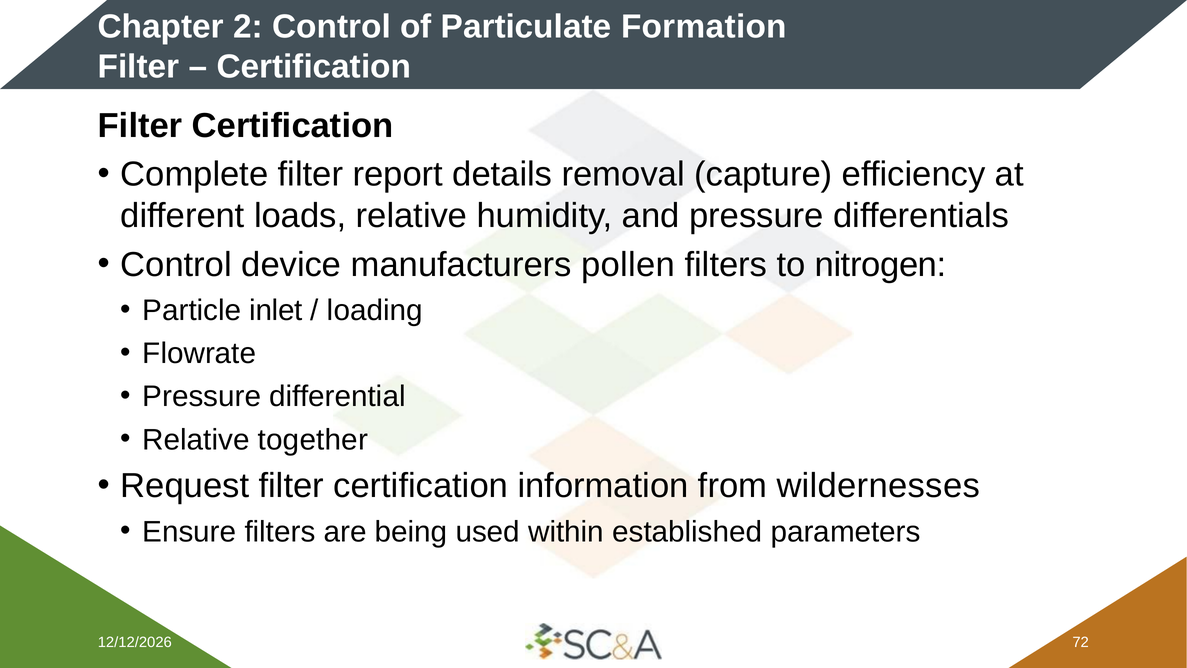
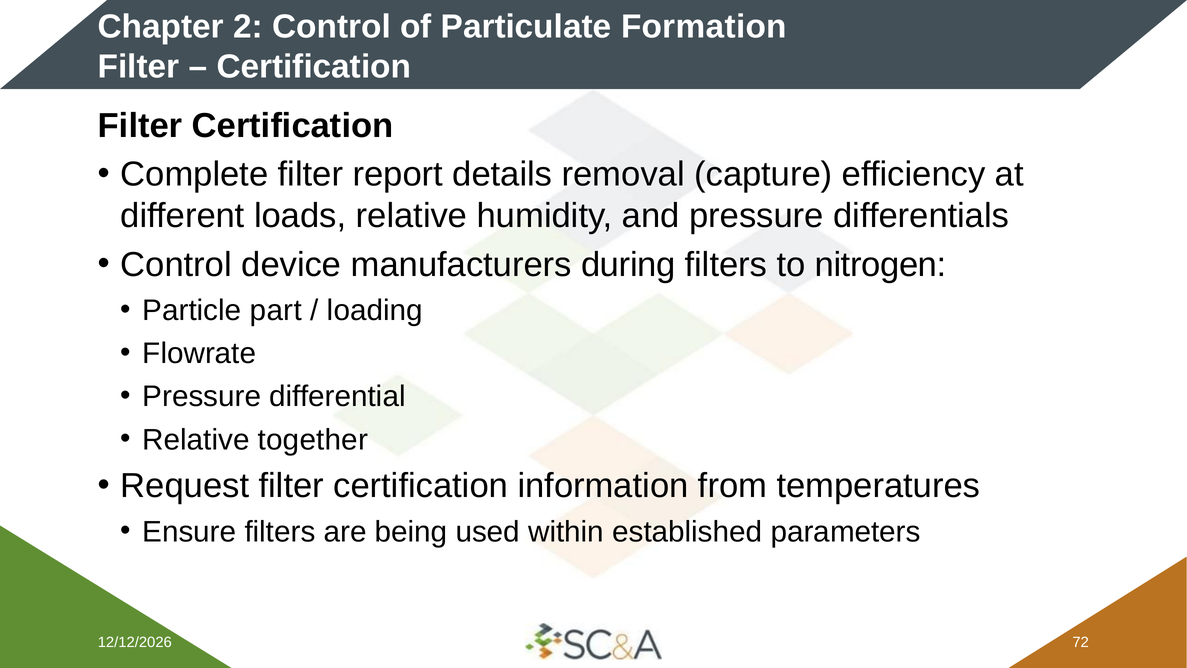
pollen: pollen -> during
inlet: inlet -> part
wildernesses: wildernesses -> temperatures
